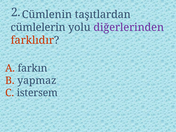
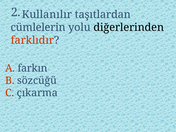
Cümlenin: Cümlenin -> Kullanılır
diğerlerinden colour: purple -> black
yapmaz: yapmaz -> sözcüğü
istersem: istersem -> çıkarma
